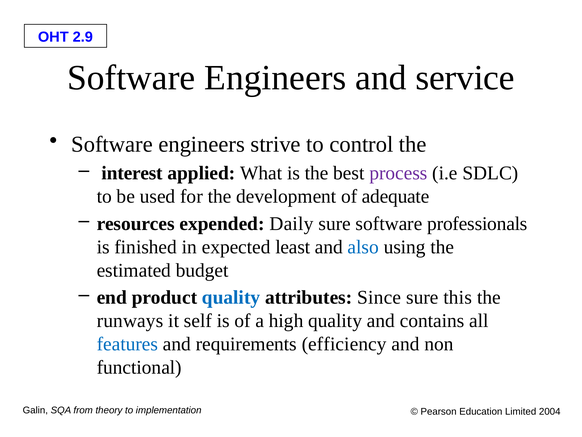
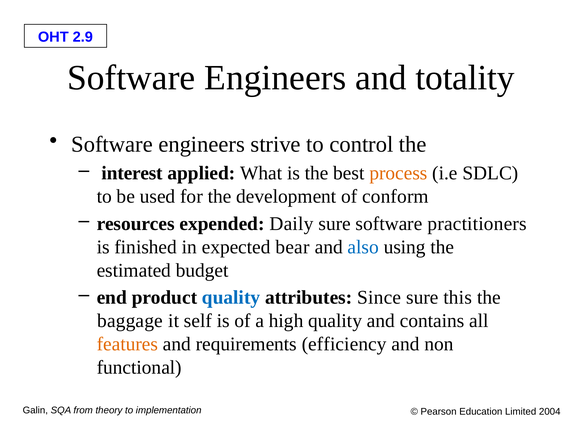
service: service -> totality
process colour: purple -> orange
adequate: adequate -> conform
professionals: professionals -> practitioners
least: least -> bear
runways: runways -> baggage
features colour: blue -> orange
